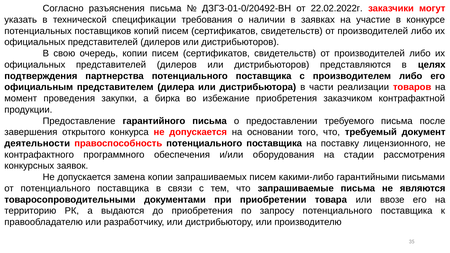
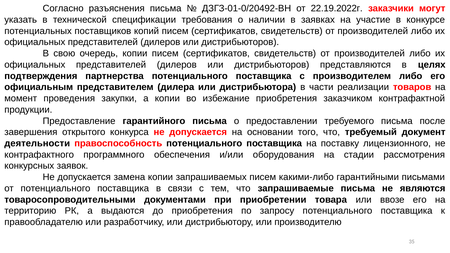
22.02.2022г: 22.02.2022г -> 22.19.2022г
а бирка: бирка -> копии
